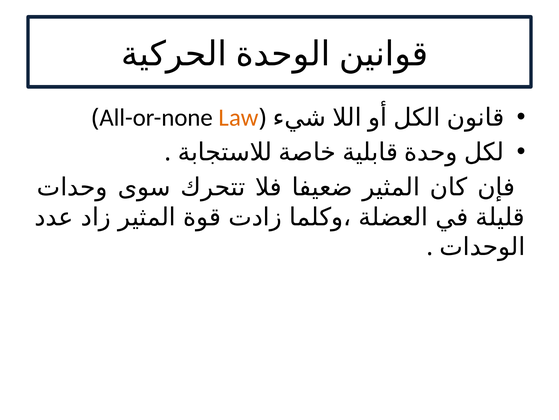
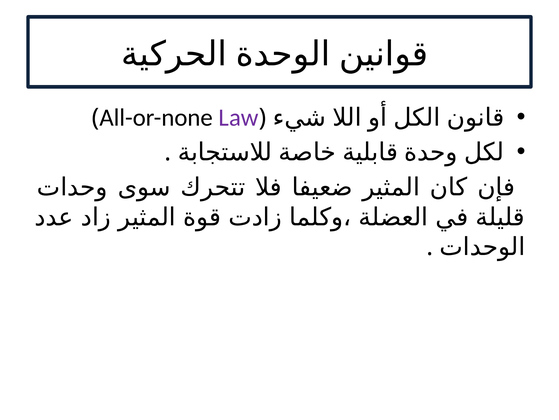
Law colour: orange -> purple
